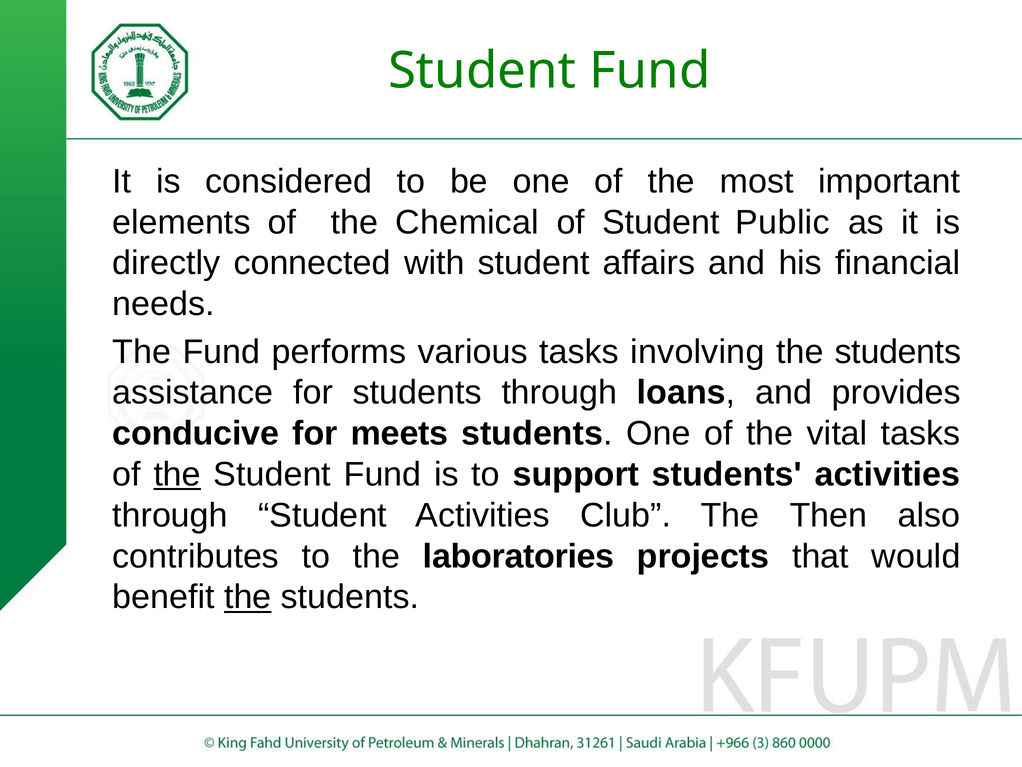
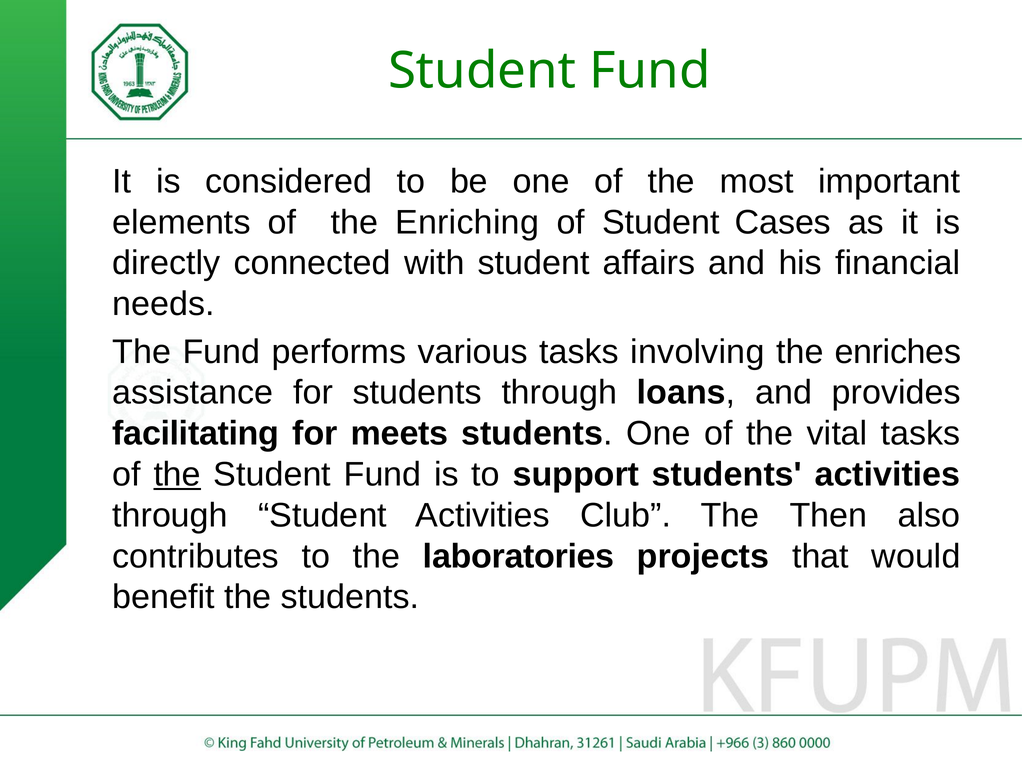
Chemical: Chemical -> Enriching
Public: Public -> Cases
students at (898, 352): students -> enriches
conducive: conducive -> facilitating
the at (248, 597) underline: present -> none
